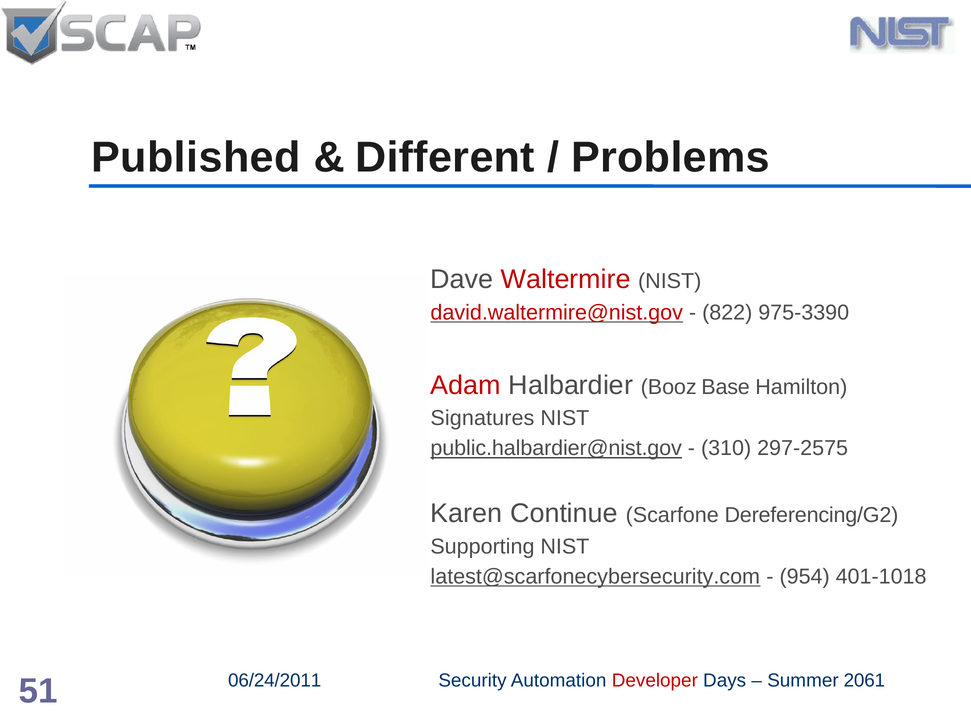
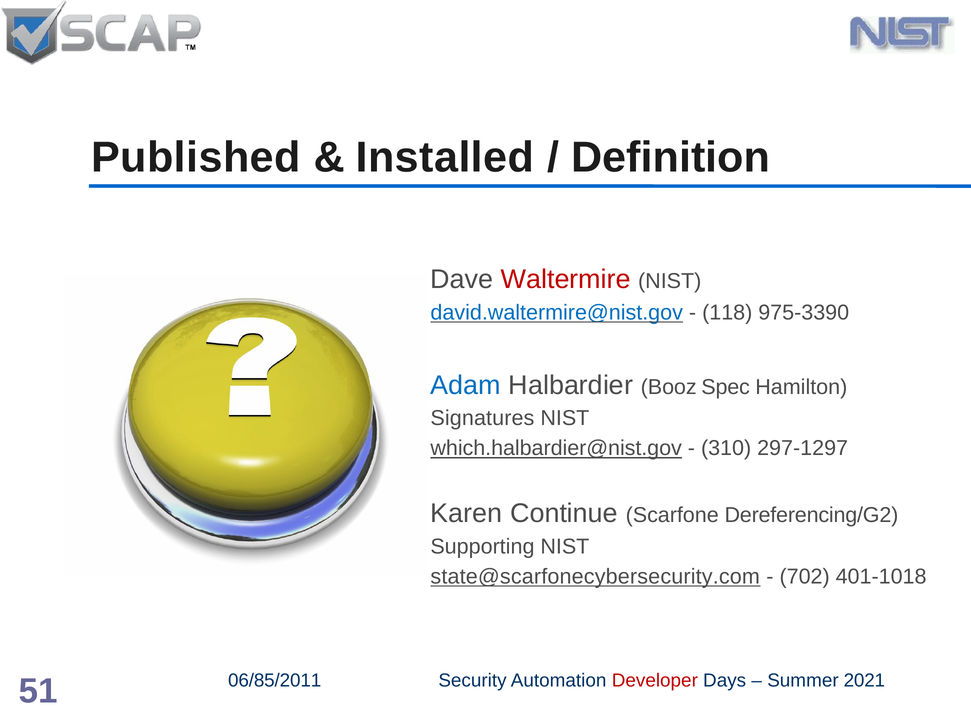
Different: Different -> Installed
Problems: Problems -> Definition
david.waltermire@nist.gov colour: red -> blue
822: 822 -> 118
Adam colour: red -> blue
Base: Base -> Spec
public.halbardier@nist.gov: public.halbardier@nist.gov -> which.halbardier@nist.gov
297-2575: 297-2575 -> 297-1297
latest@scarfonecybersecurity.com: latest@scarfonecybersecurity.com -> state@scarfonecybersecurity.com
954: 954 -> 702
06/24/2011: 06/24/2011 -> 06/85/2011
2061: 2061 -> 2021
